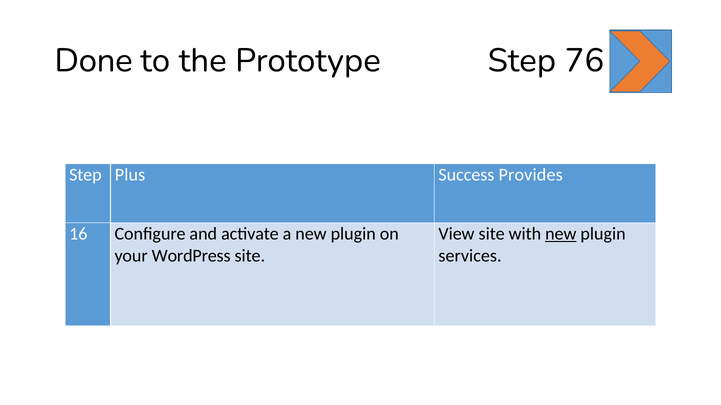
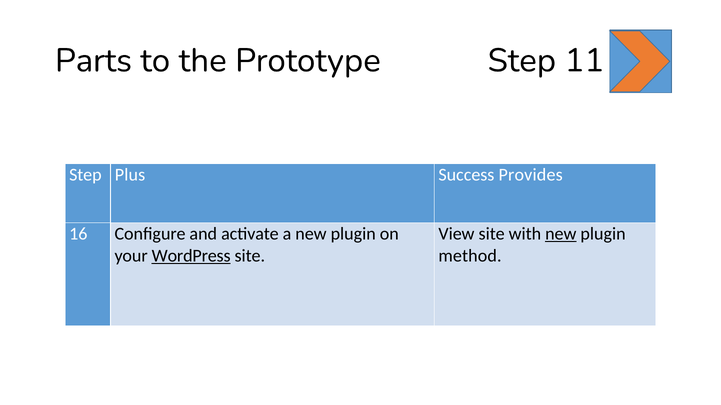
Done: Done -> Parts
76: 76 -> 11
WordPress underline: none -> present
services: services -> method
